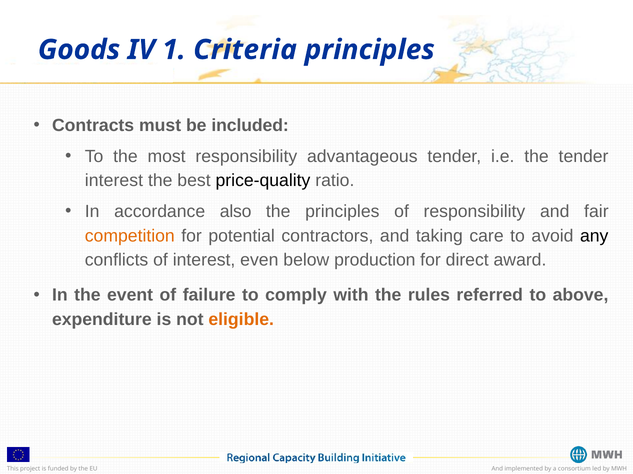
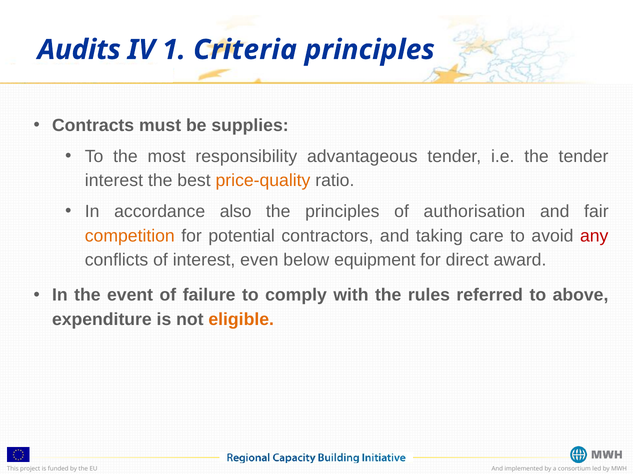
Goods: Goods -> Audits
included: included -> supplies
price-quality colour: black -> orange
of responsibility: responsibility -> authorisation
any colour: black -> red
production: production -> equipment
